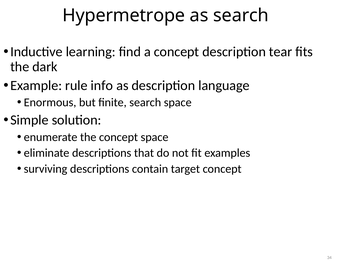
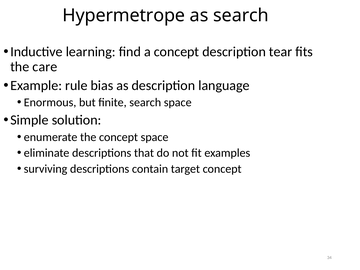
dark: dark -> care
info: info -> bias
